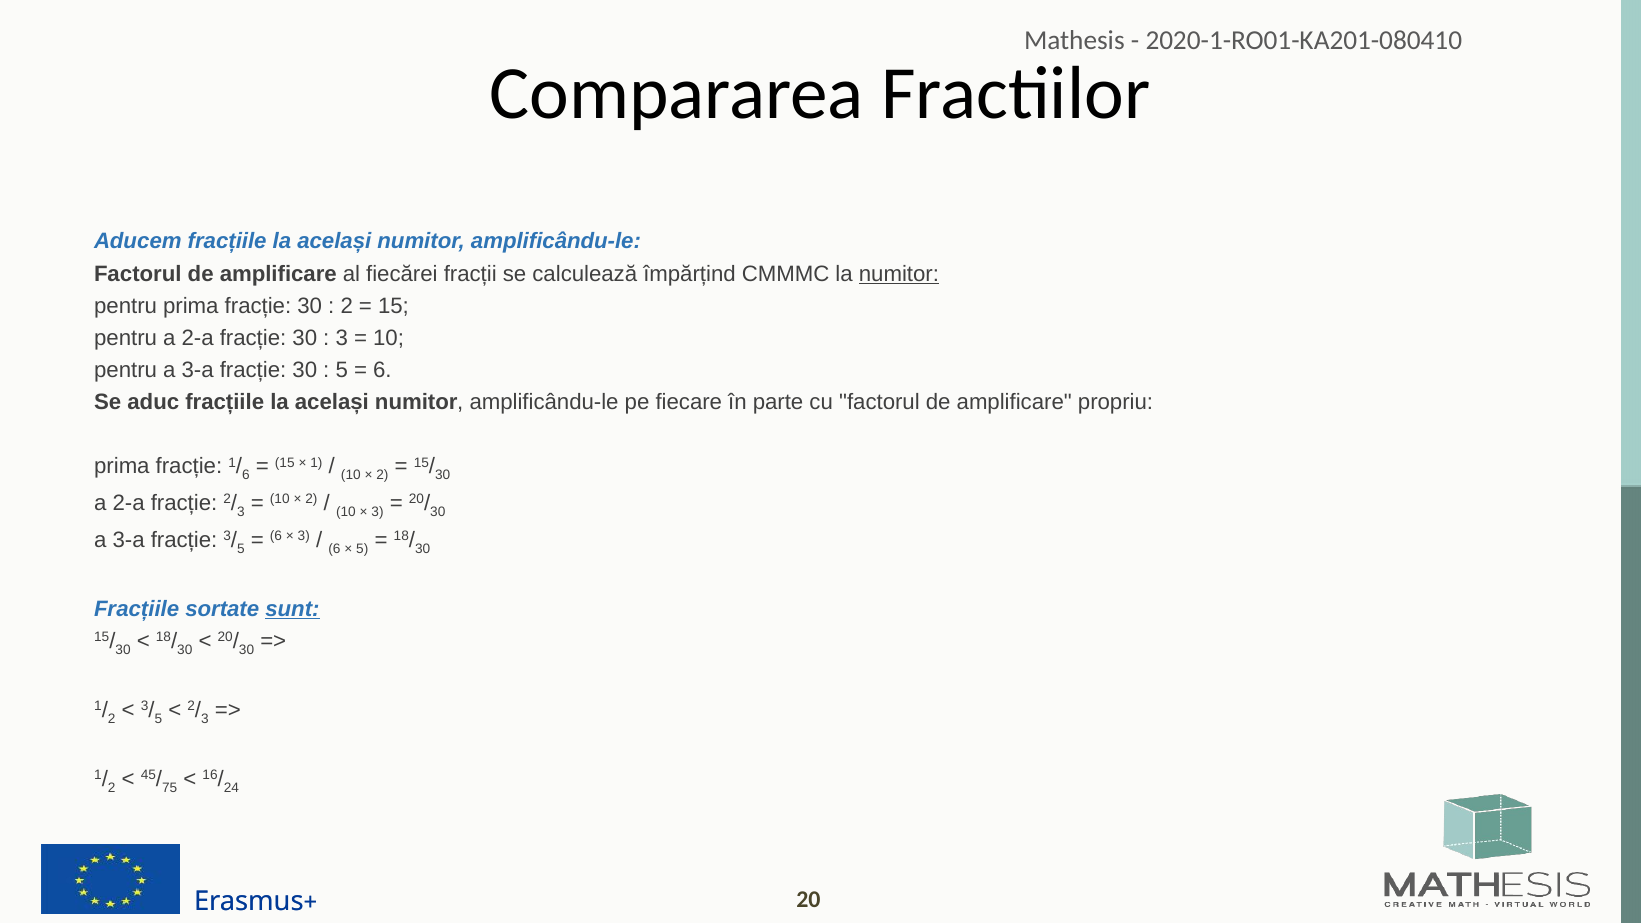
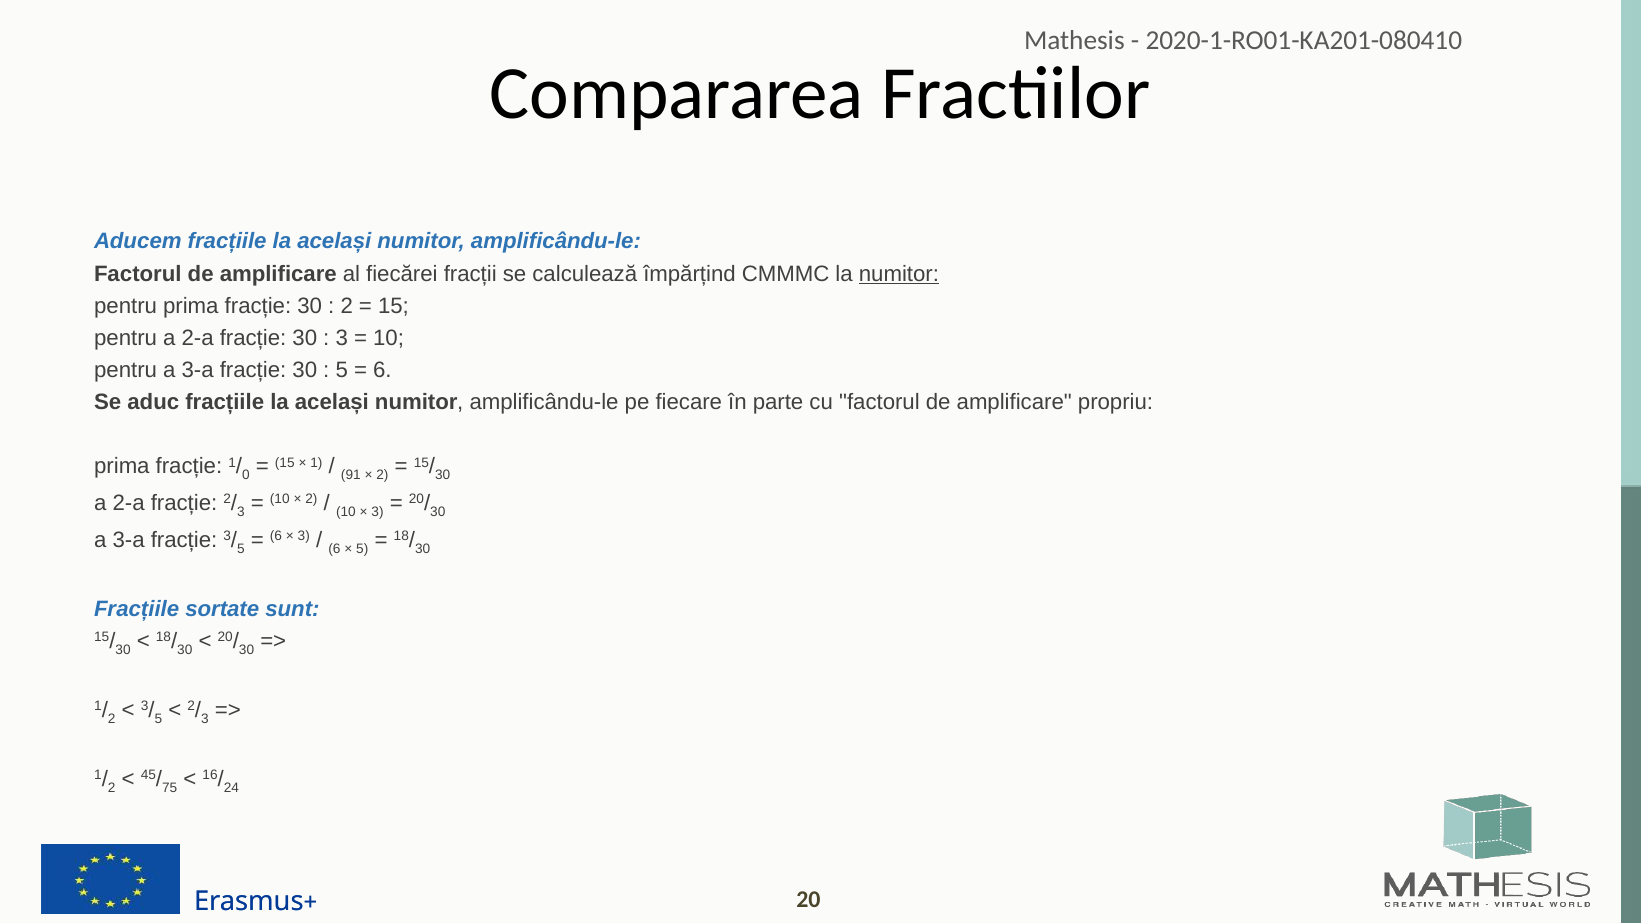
6 at (246, 475): 6 -> 0
10 at (351, 475): 10 -> 91
sunt underline: present -> none
